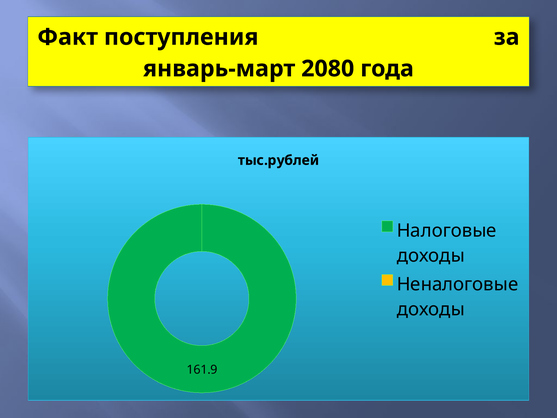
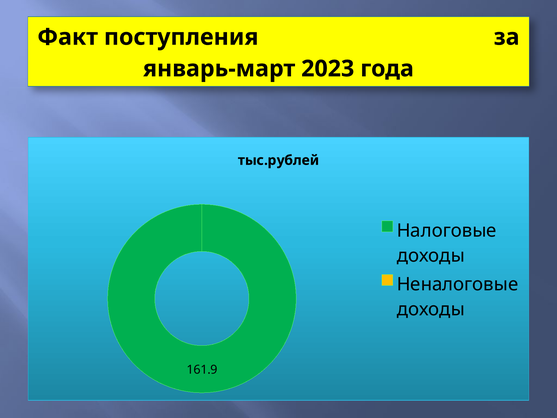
2080: 2080 -> 2023
